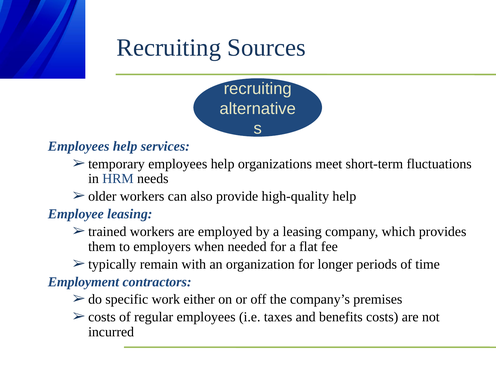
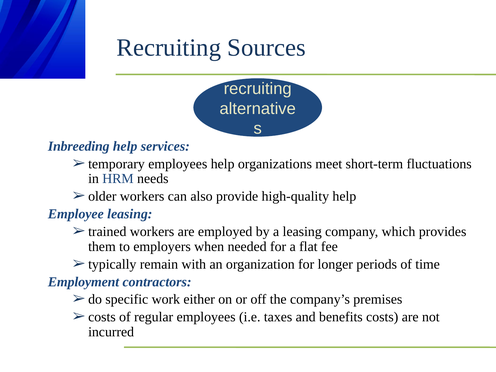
Employees at (79, 146): Employees -> Inbreeding
